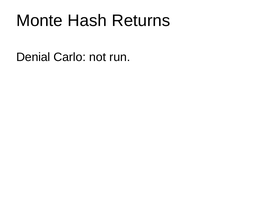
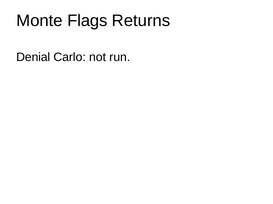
Hash: Hash -> Flags
